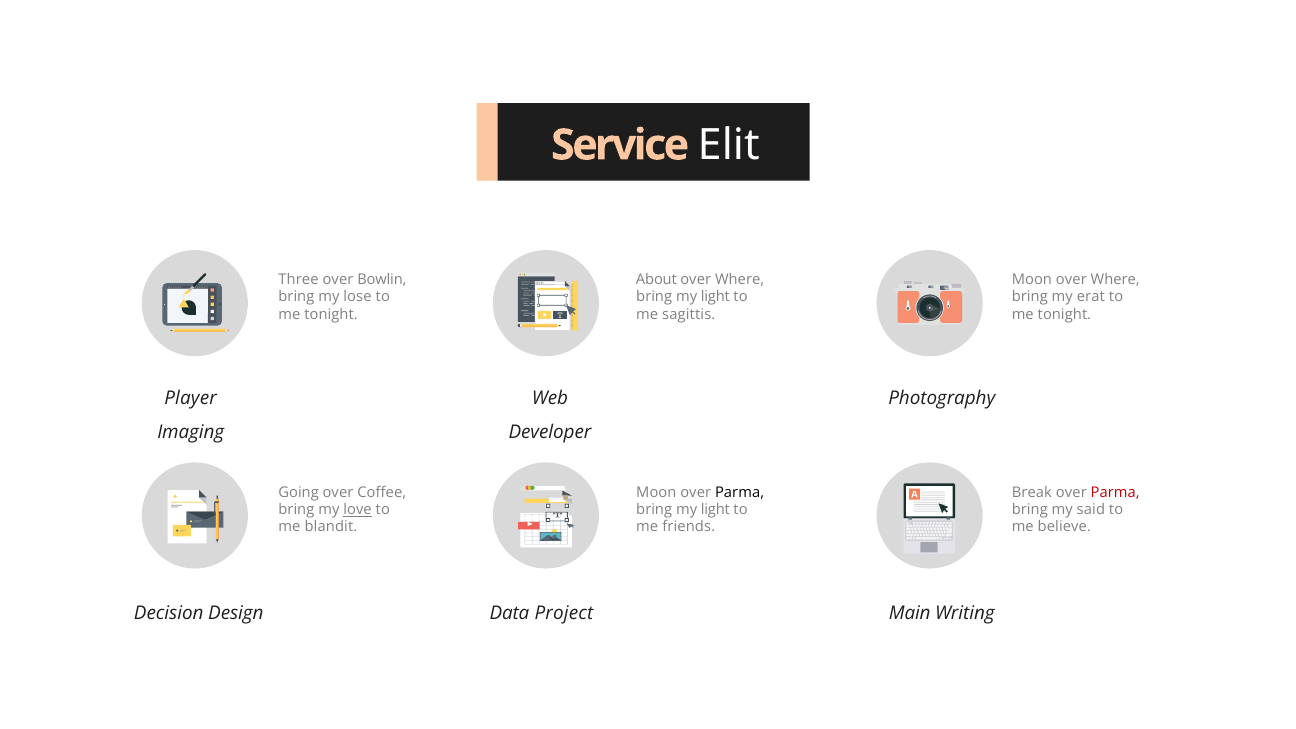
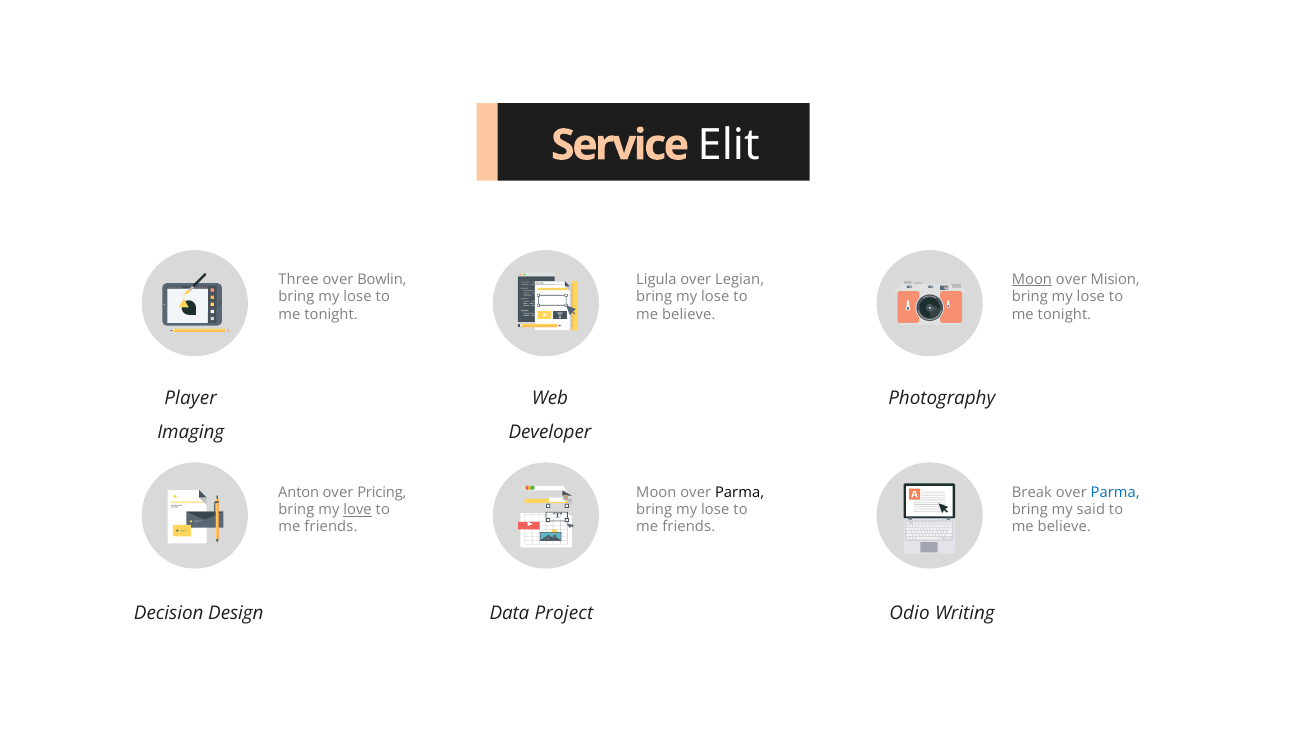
About: About -> Ligula
Where at (740, 280): Where -> Legian
Moon at (1032, 280) underline: none -> present
Where at (1115, 280): Where -> Mision
light at (715, 297): light -> lose
erat at (1091, 297): erat -> lose
sagittis at (689, 314): sagittis -> believe
Going: Going -> Anton
Coffee: Coffee -> Pricing
Parma at (1115, 492) colour: red -> blue
light at (715, 510): light -> lose
blandit at (331, 527): blandit -> friends
Main: Main -> Odio
